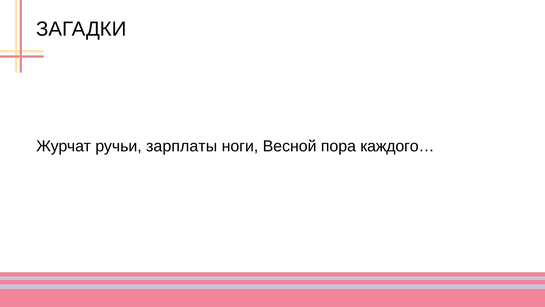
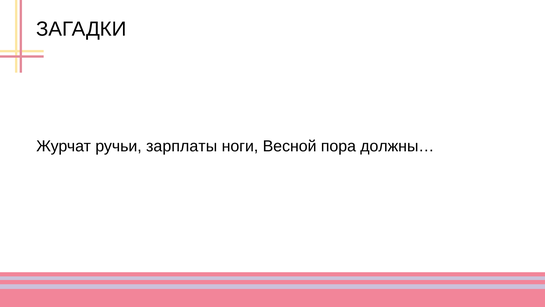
каждого…: каждого… -> должны…
